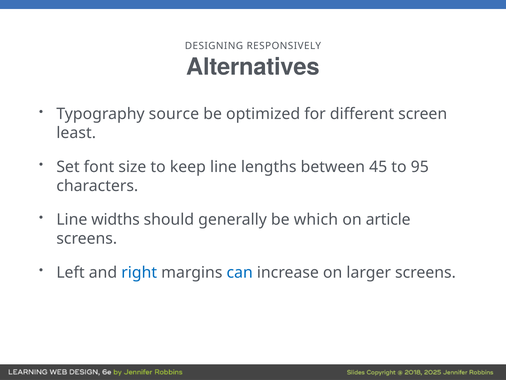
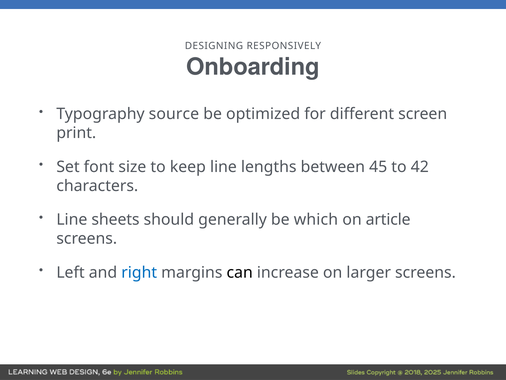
Alternatives: Alternatives -> Onboarding
least: least -> print
95: 95 -> 42
widths: widths -> sheets
can colour: blue -> black
